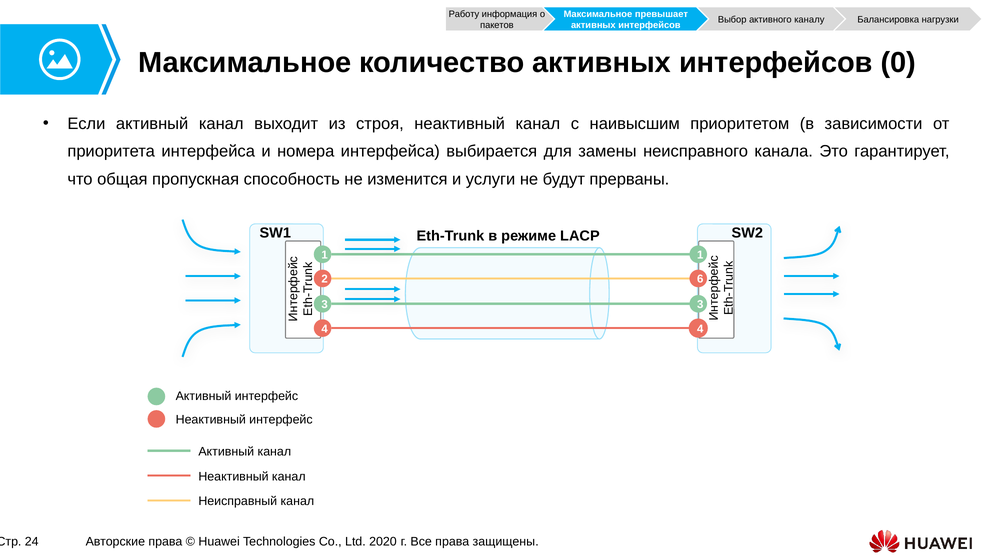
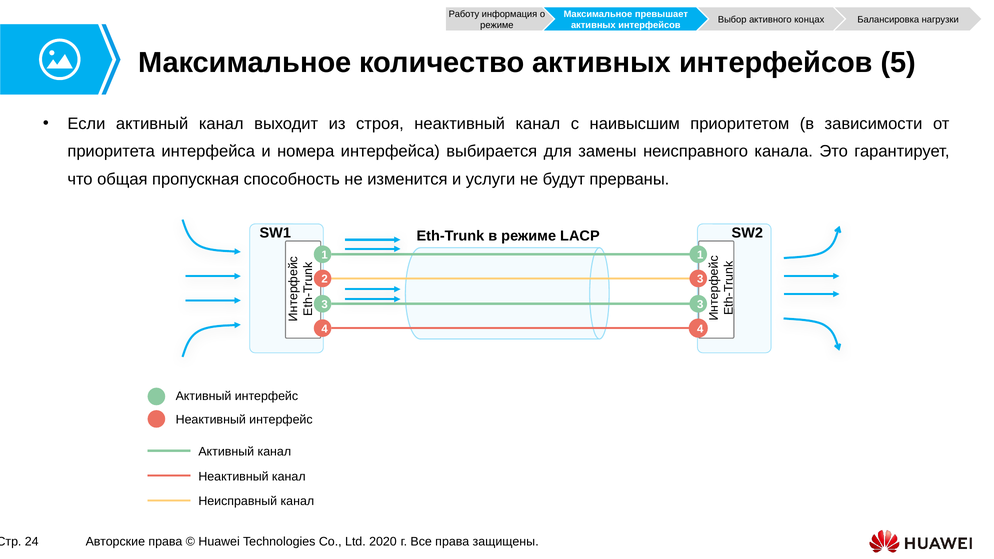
каналу: каналу -> концах
пакетов at (497, 25): пакетов -> режиме
0: 0 -> 5
2 6: 6 -> 3
